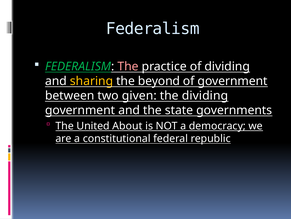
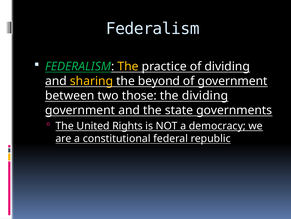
The at (128, 66) colour: pink -> yellow
given: given -> those
About: About -> Rights
